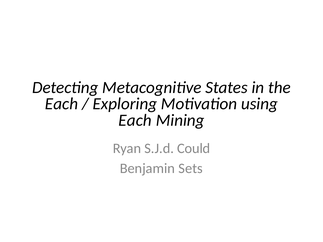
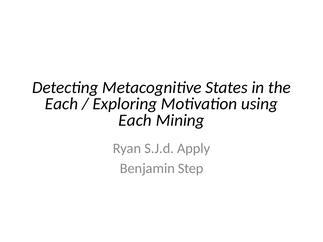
Could: Could -> Apply
Sets: Sets -> Step
